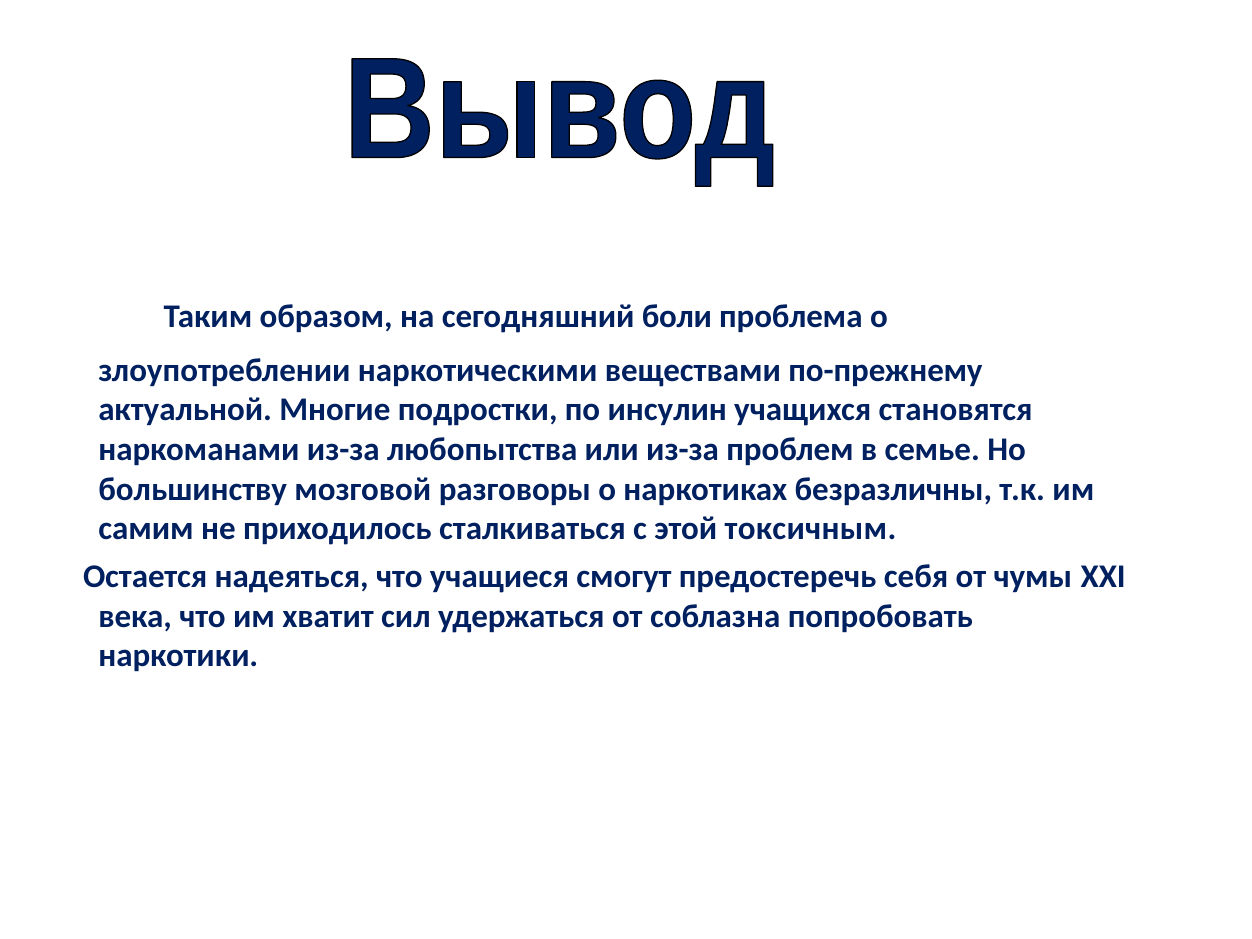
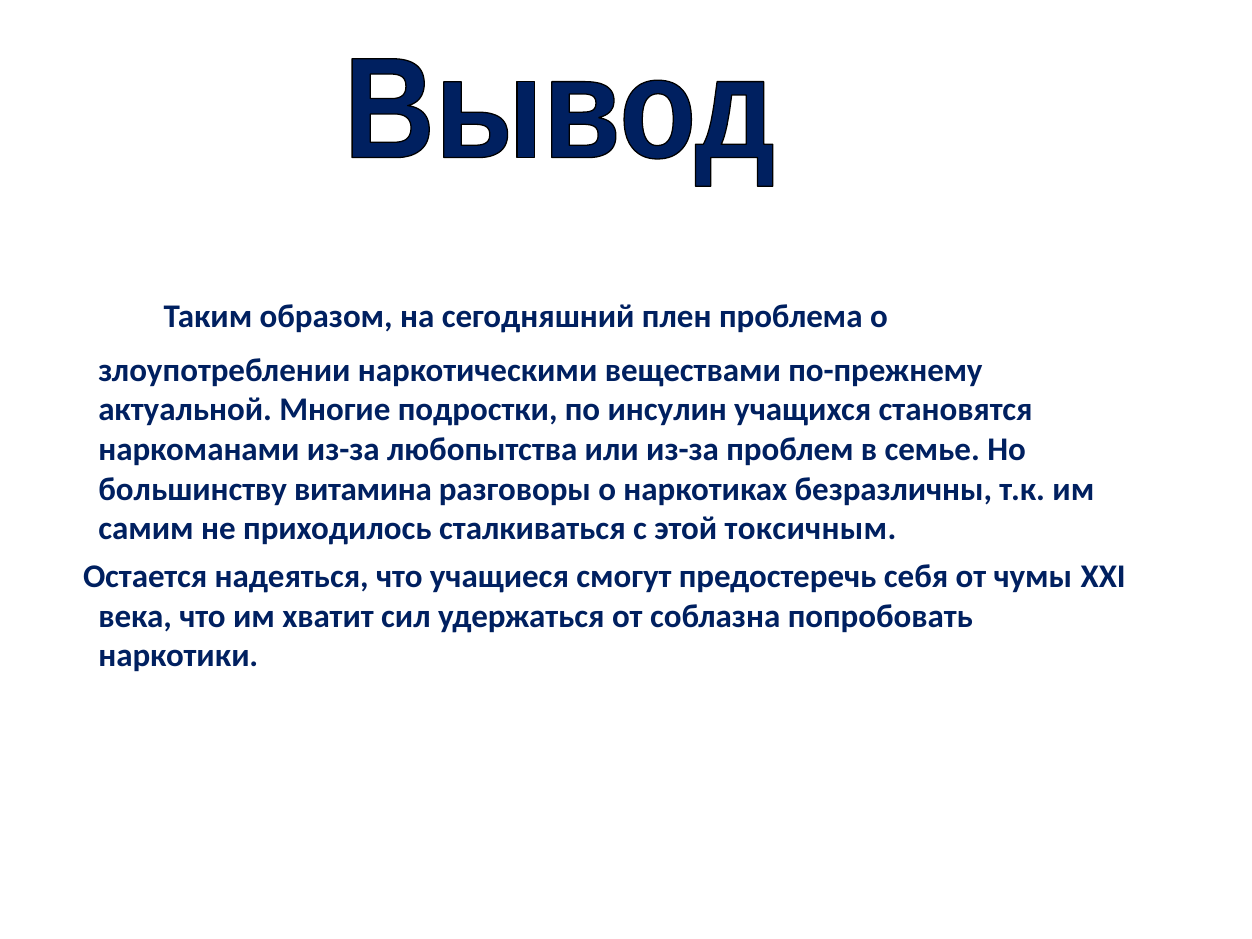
боли: боли -> плен
мозговой: мозговой -> витамина
